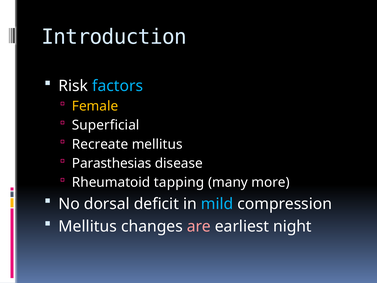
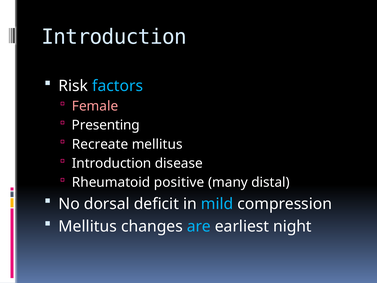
Female colour: yellow -> pink
Superficial: Superficial -> Presenting
Parasthesias at (112, 163): Parasthesias -> Introduction
tapping: tapping -> positive
more: more -> distal
are colour: pink -> light blue
